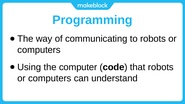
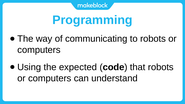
computer: computer -> expected
